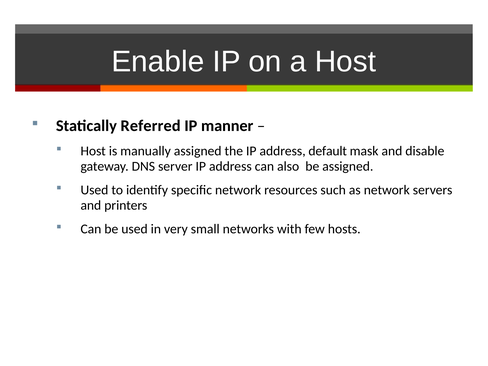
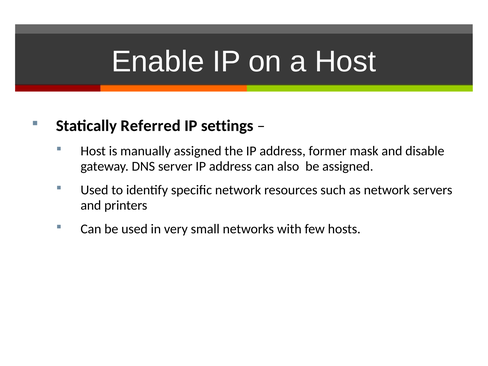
manner: manner -> settings
default: default -> former
